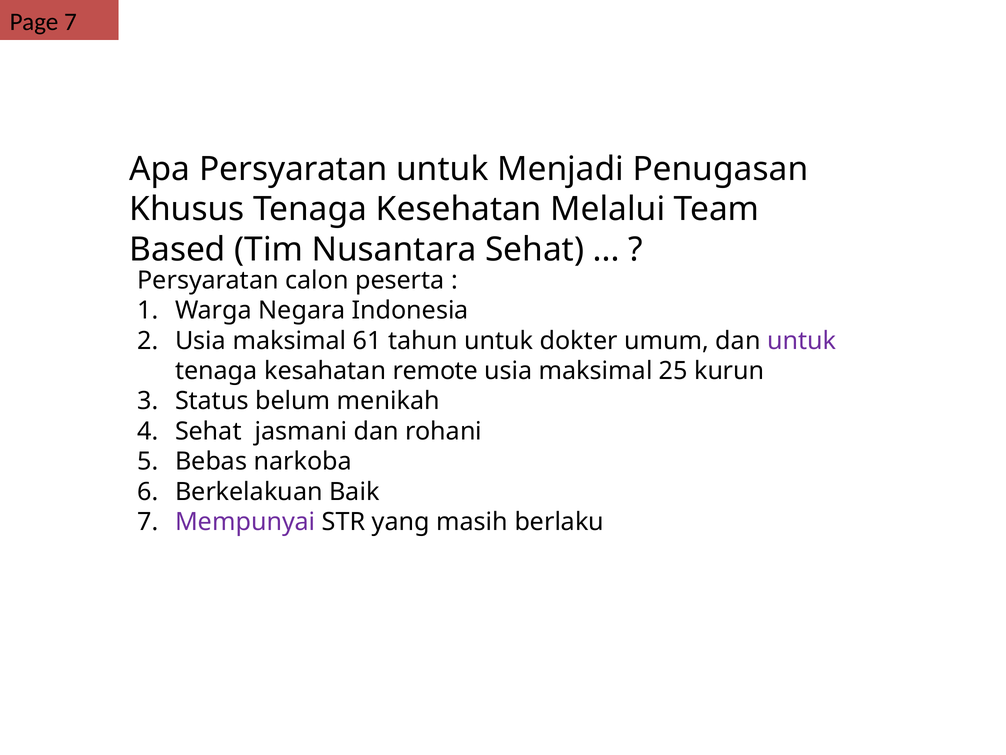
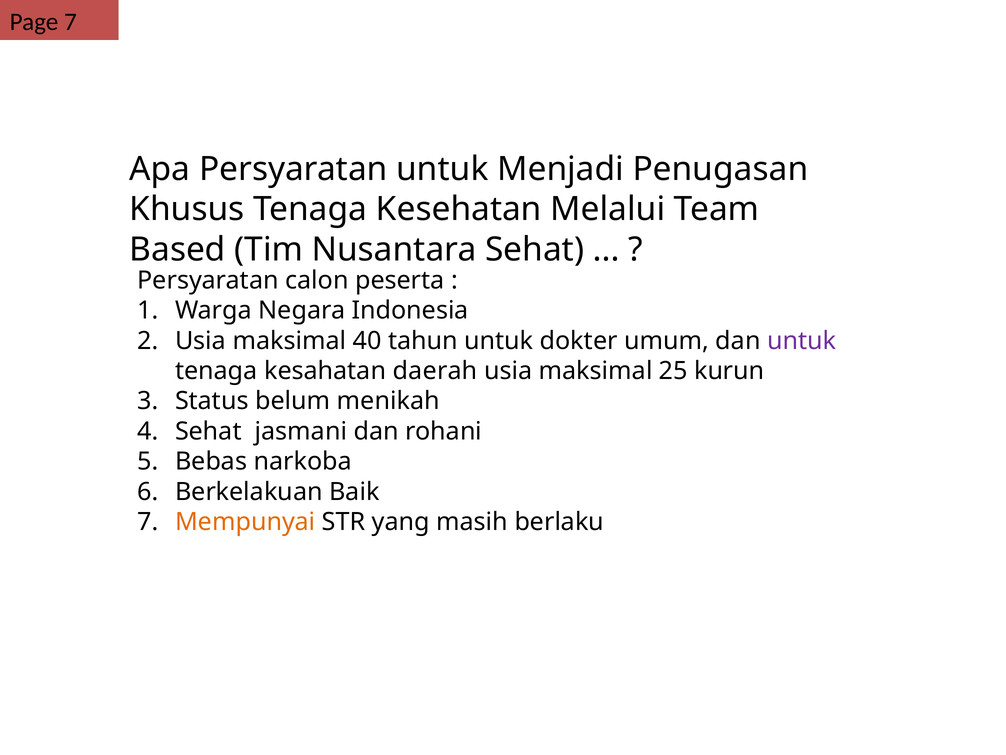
61: 61 -> 40
remote: remote -> daerah
Mempunyai colour: purple -> orange
